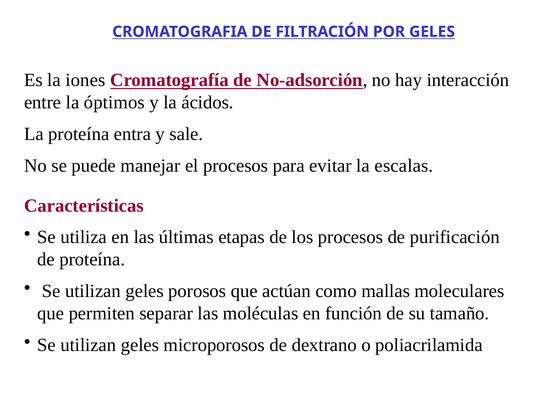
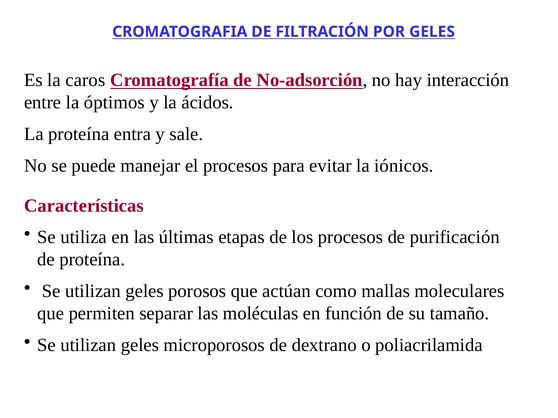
iones: iones -> caros
escalas: escalas -> iónicos
